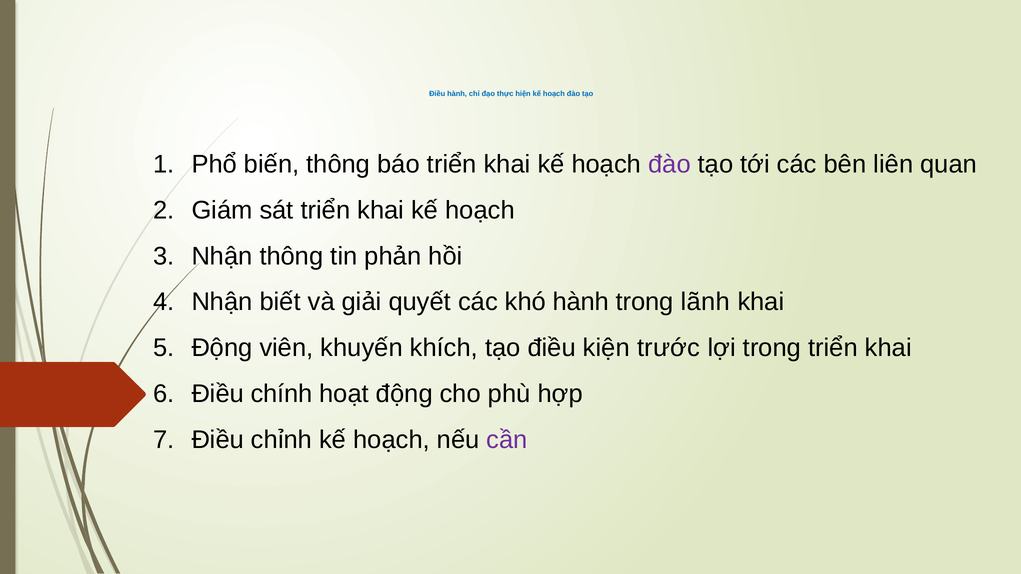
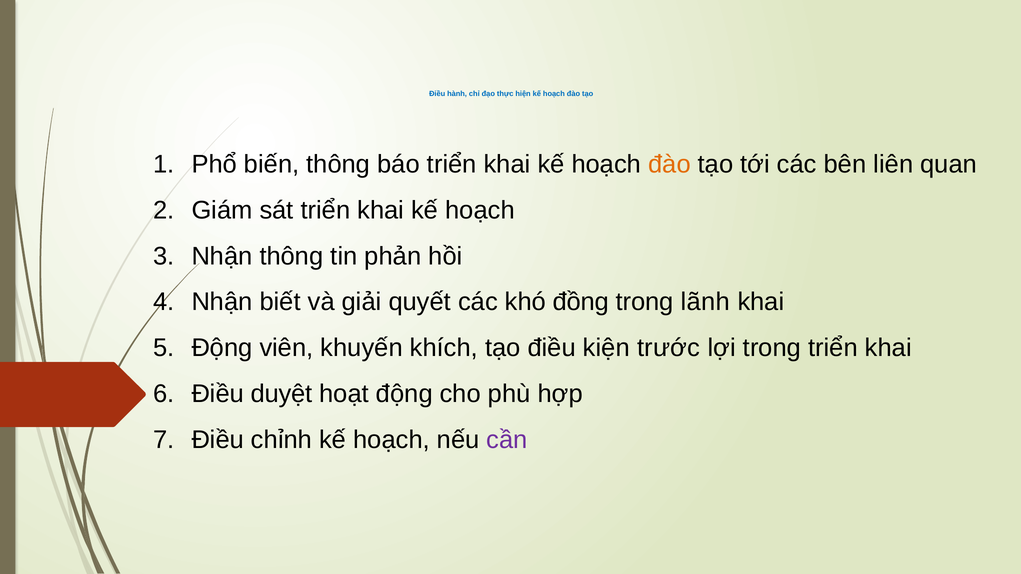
đào at (669, 164) colour: purple -> orange
khó hành: hành -> đồng
chính: chính -> duyệt
